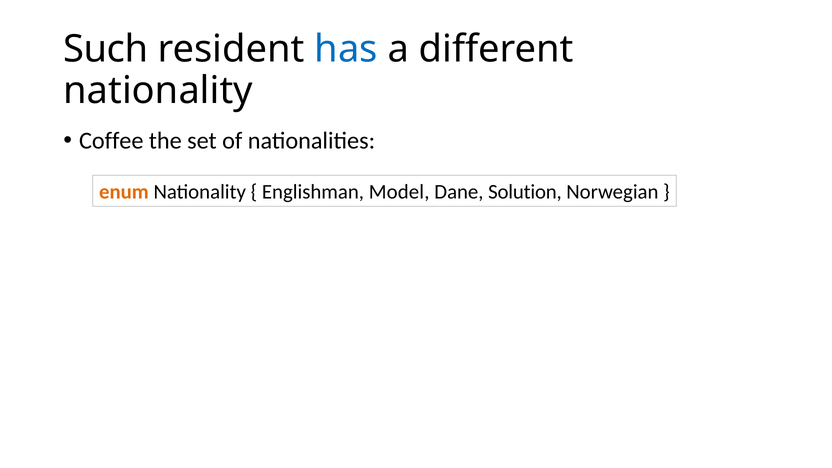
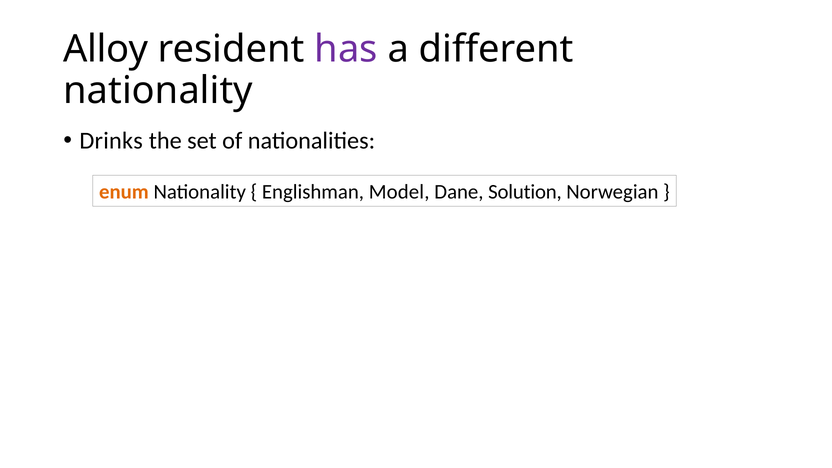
Such: Such -> Alloy
has colour: blue -> purple
Coffee: Coffee -> Drinks
